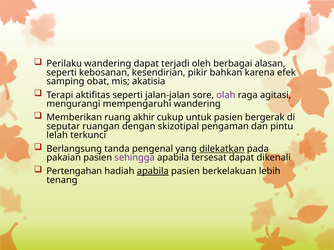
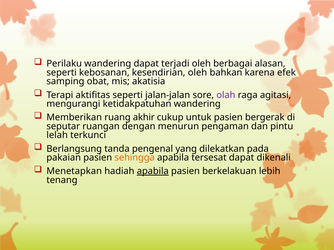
kesendirian pikir: pikir -> oleh
mempengaruhi: mempengaruhi -> ketidakpatuhan
skizotipal: skizotipal -> menurun
dilekatkan underline: present -> none
sehingga colour: purple -> orange
Pertengahan: Pertengahan -> Menetapkan
